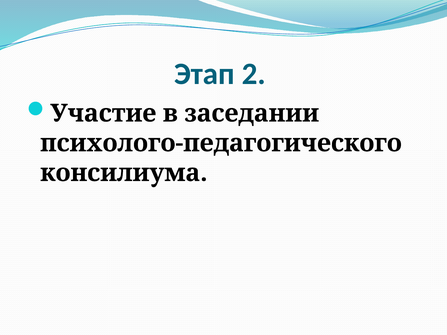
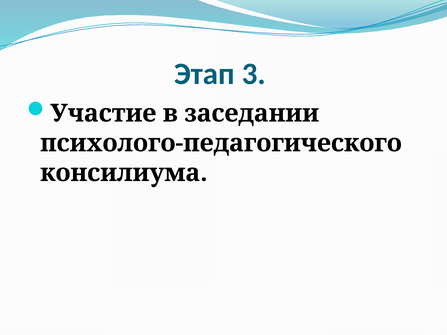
2: 2 -> 3
